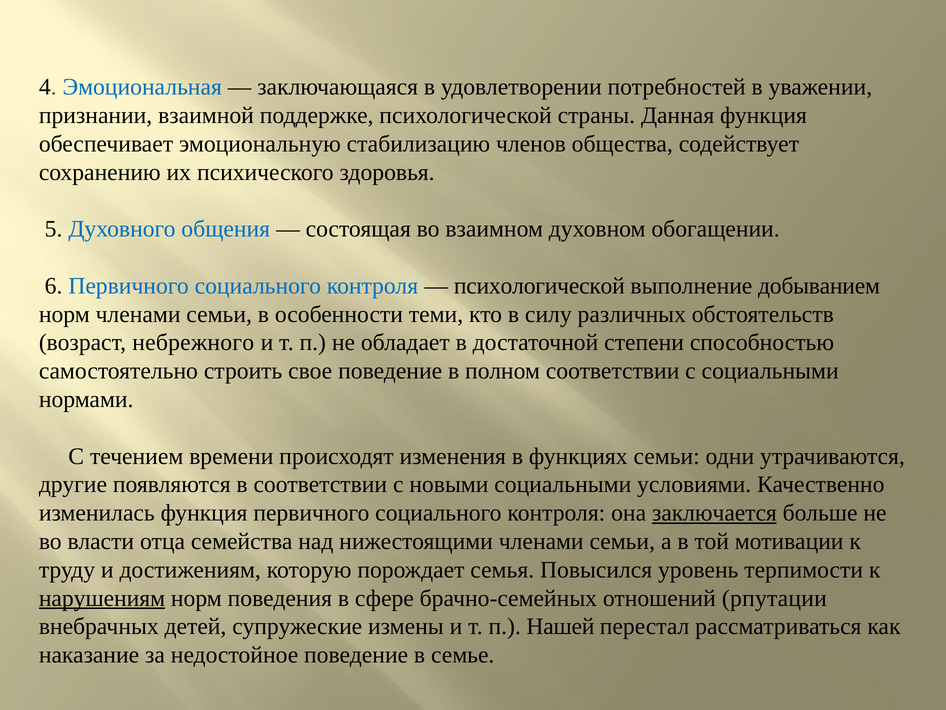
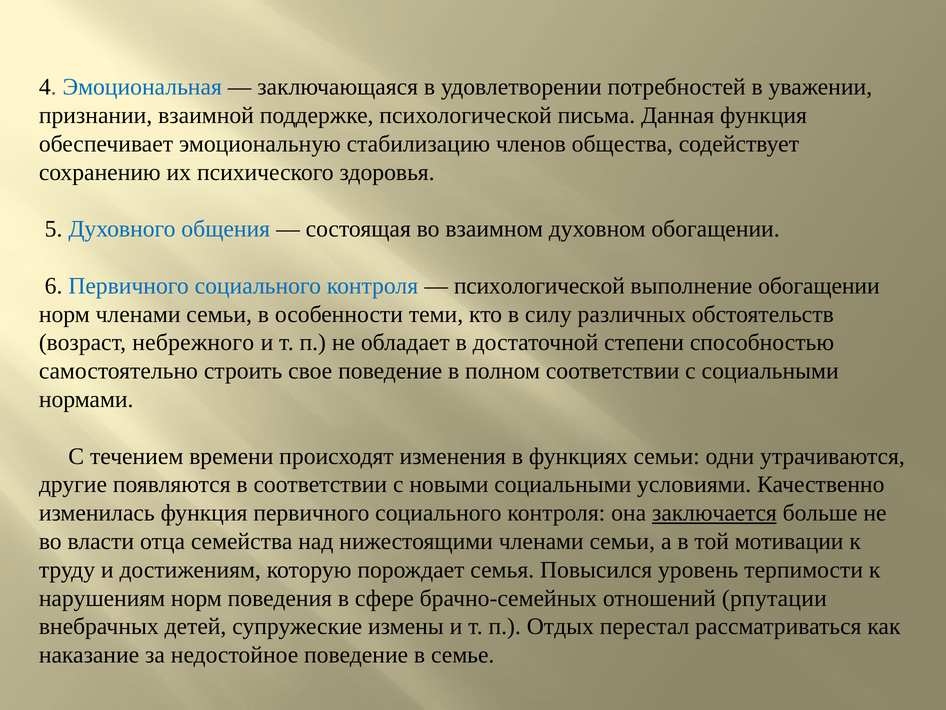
страны: страны -> письма
выполнение добыванием: добыванием -> обогащении
нарушениям underline: present -> none
Нашей: Нашей -> Отдых
